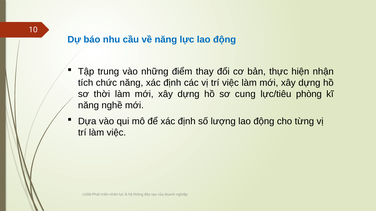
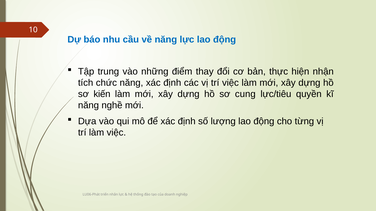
thời: thời -> kiến
phòng: phòng -> quyền
